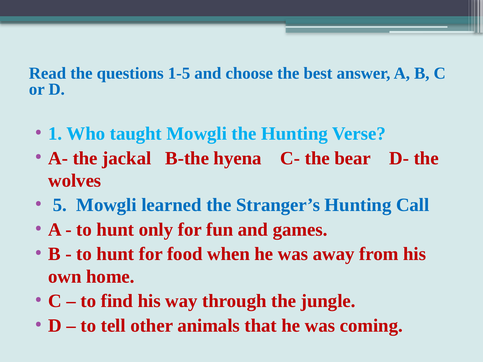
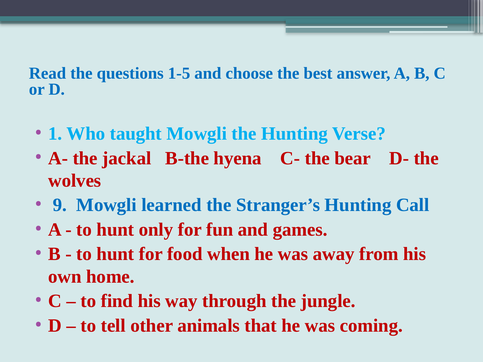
5: 5 -> 9
